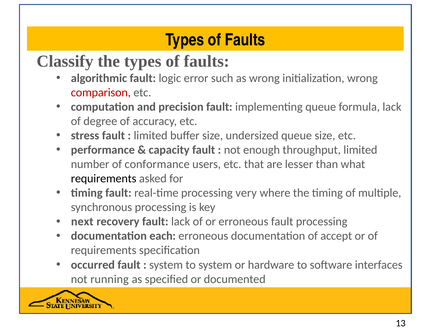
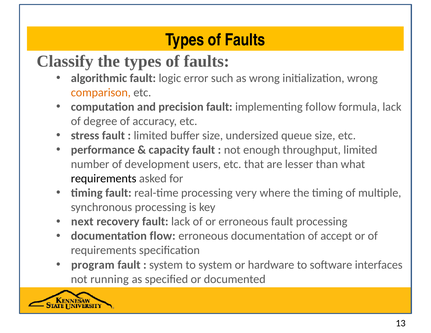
comparison colour: red -> orange
implementing queue: queue -> follow
conformance: conformance -> development
each: each -> flow
occurred: occurred -> program
